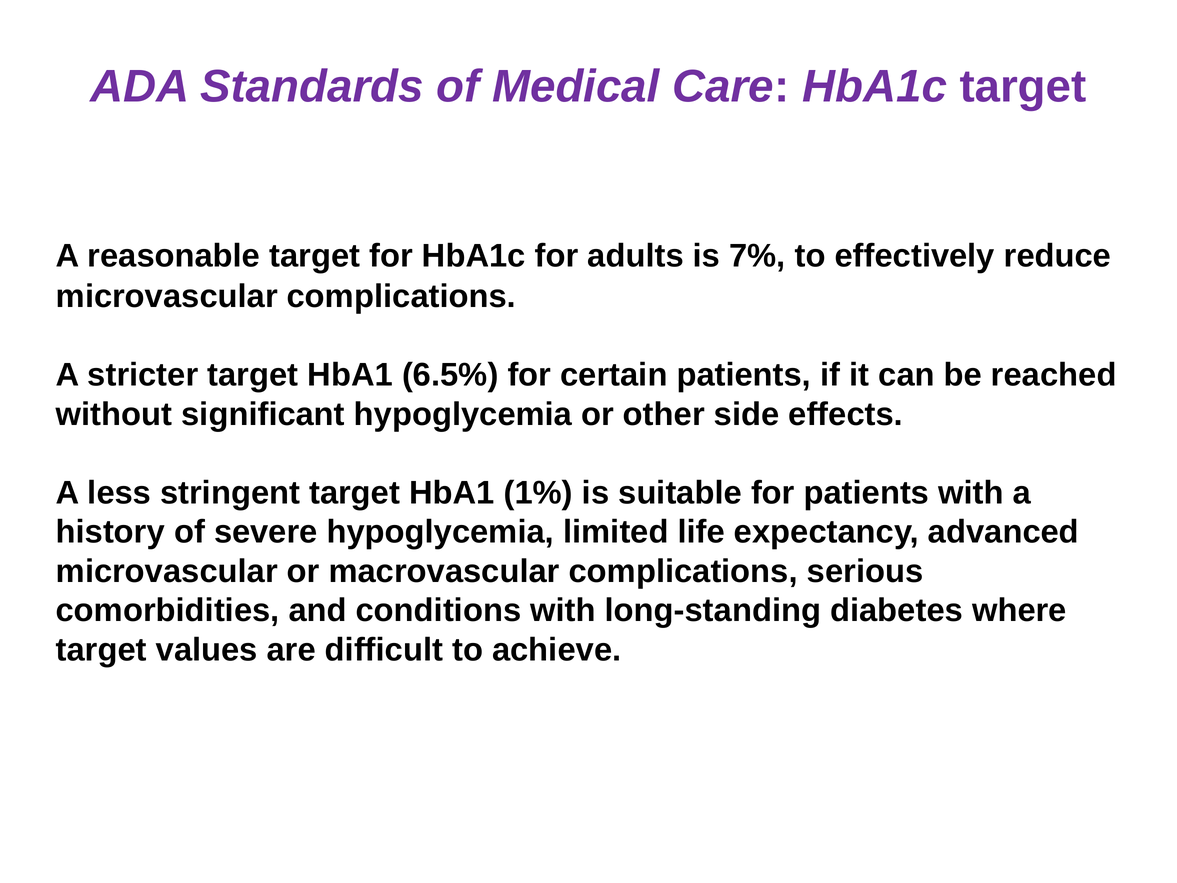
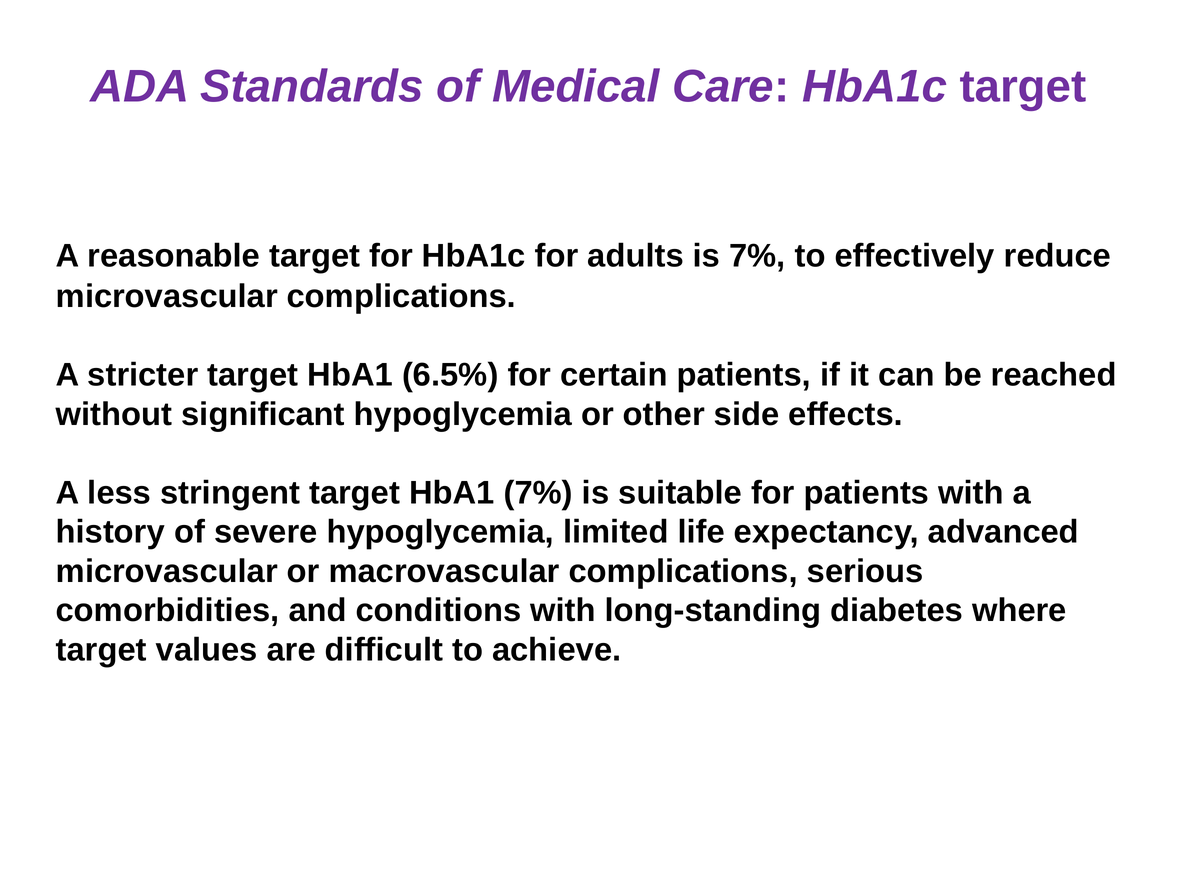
HbA1 1%: 1% -> 7%
